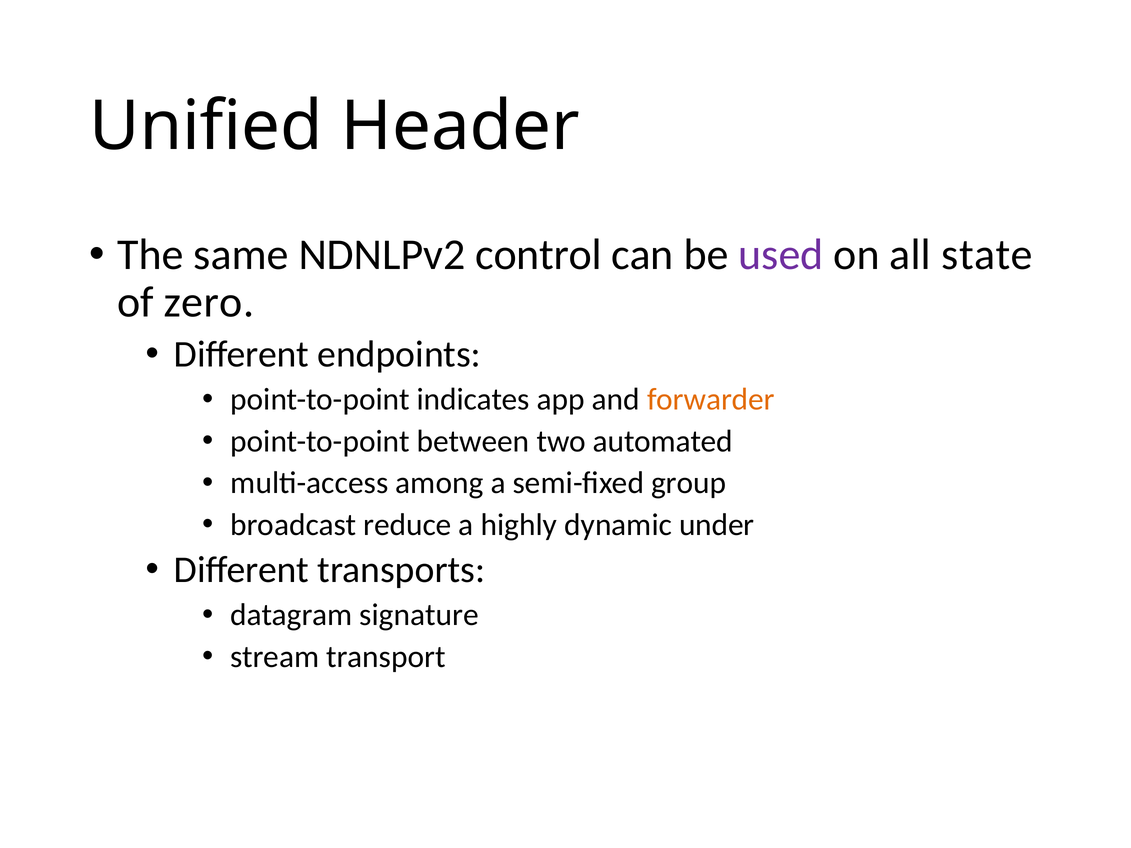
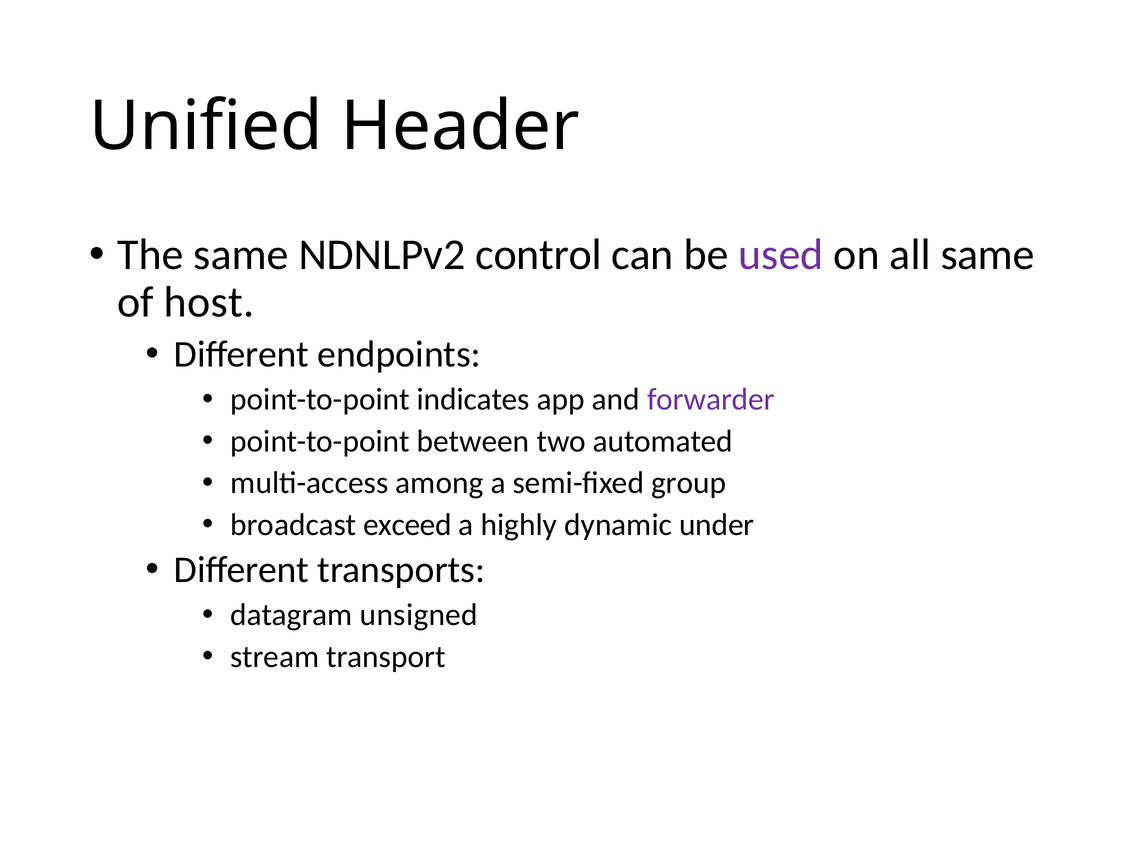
all state: state -> same
zero: zero -> host
forwarder colour: orange -> purple
reduce: reduce -> exceed
signature: signature -> unsigned
